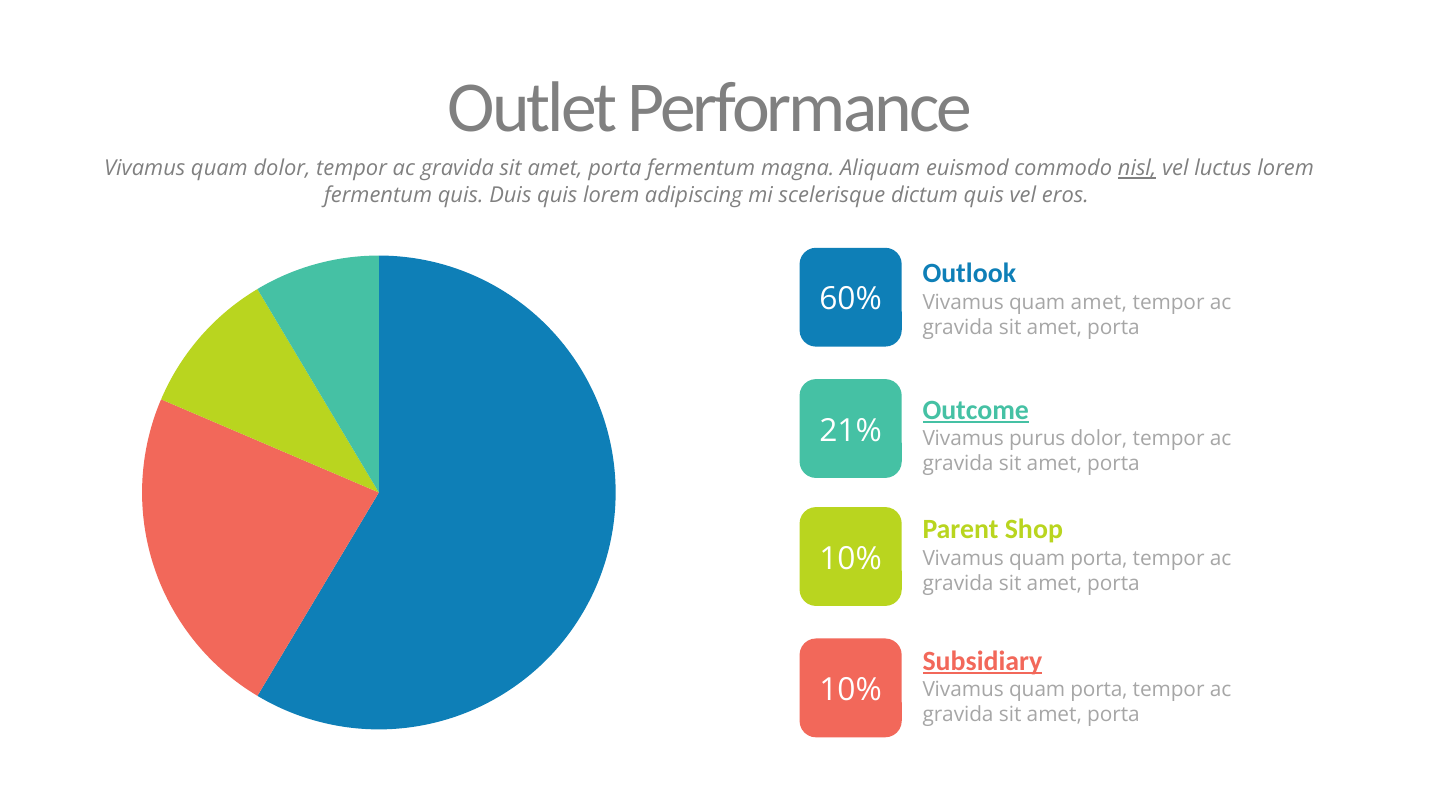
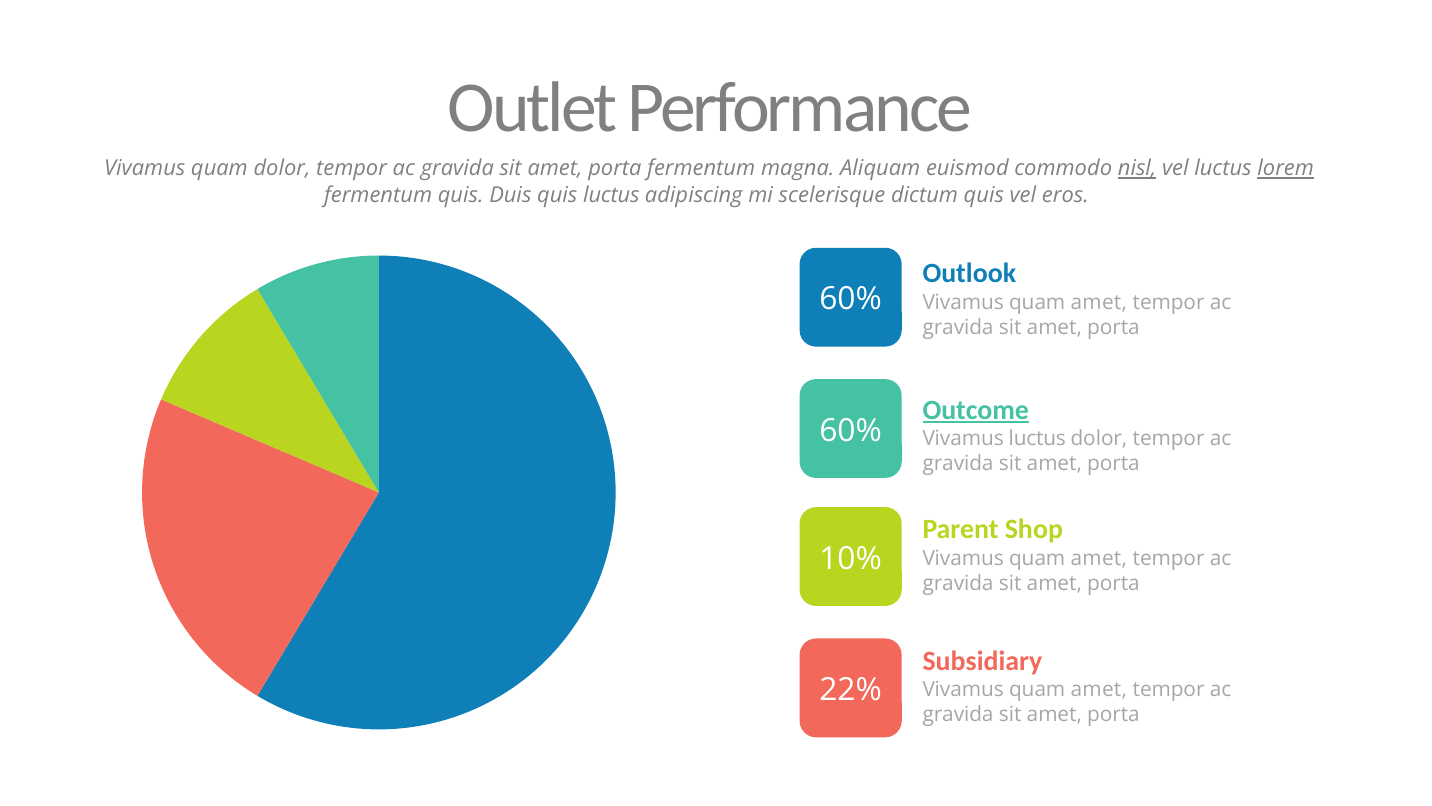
lorem at (1286, 169) underline: none -> present
quis lorem: lorem -> luctus
21% at (851, 430): 21% -> 60%
Vivamus purus: purus -> luctus
porta at (1099, 558): porta -> amet
Subsidiary underline: present -> none
10% at (851, 690): 10% -> 22%
porta at (1099, 689): porta -> amet
